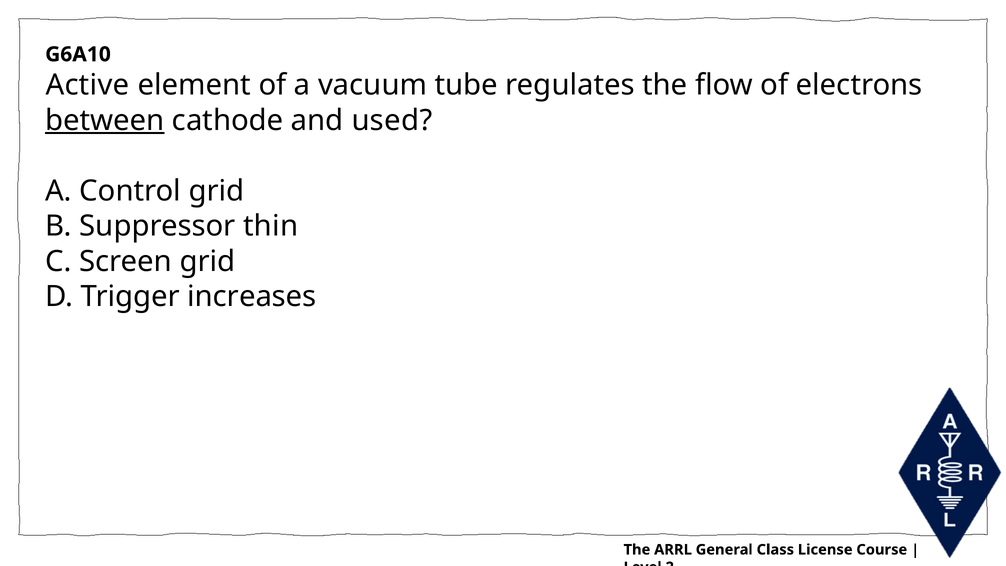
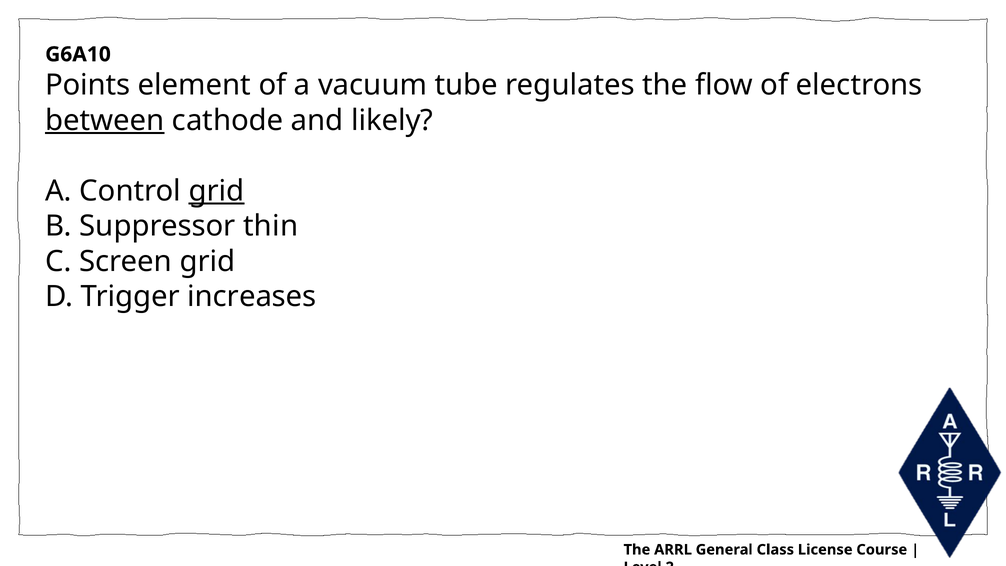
Active: Active -> Points
used: used -> likely
grid at (216, 191) underline: none -> present
